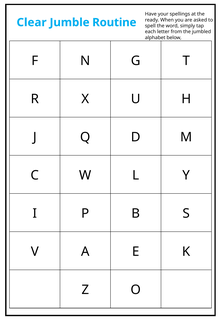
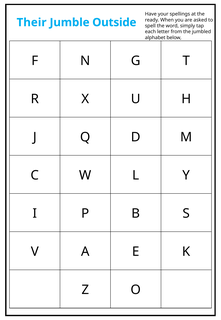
Clear: Clear -> Their
Routine: Routine -> Outside
